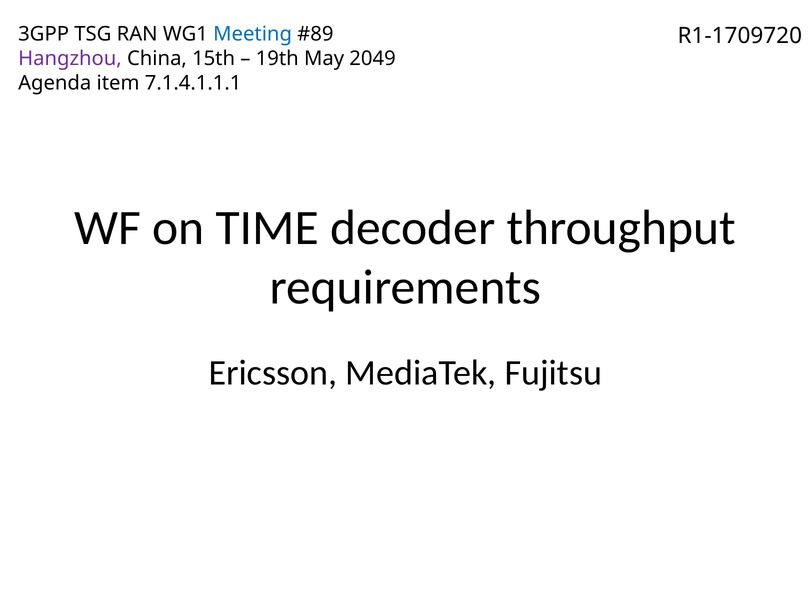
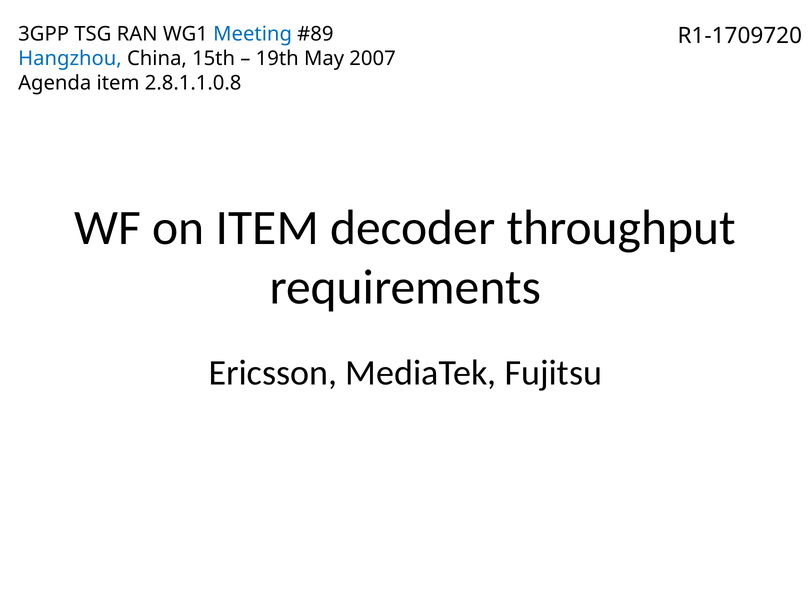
Hangzhou colour: purple -> blue
2049: 2049 -> 2007
7.1.4.1.1.1: 7.1.4.1.1.1 -> 2.8.1.1.0.8
on TIME: TIME -> ITEM
